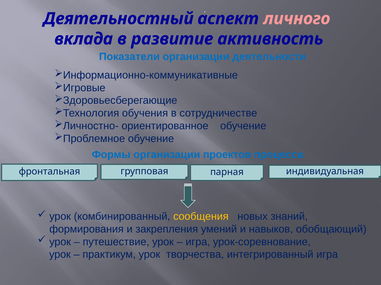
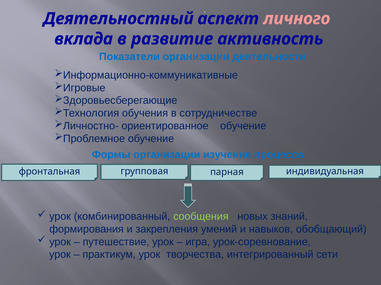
проектов: проектов -> изучение
сообщения colour: yellow -> light green
интегрированный игра: игра -> сети
